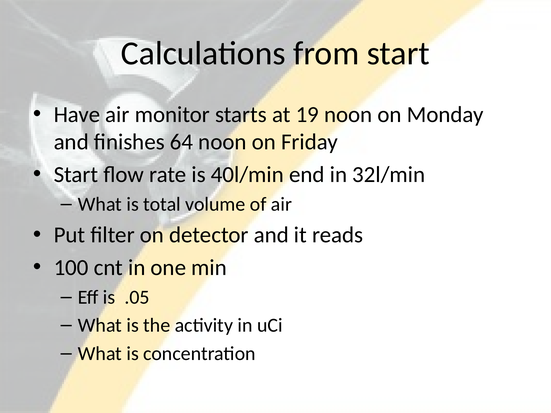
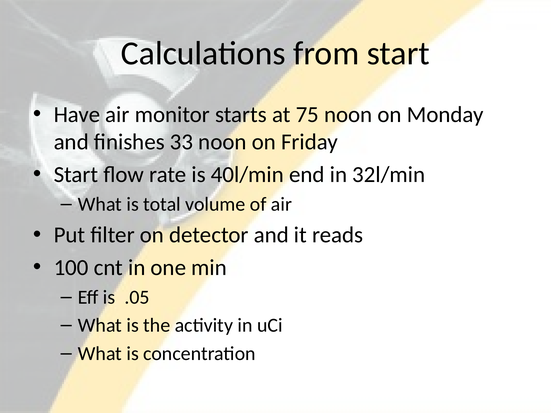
19: 19 -> 75
64: 64 -> 33
